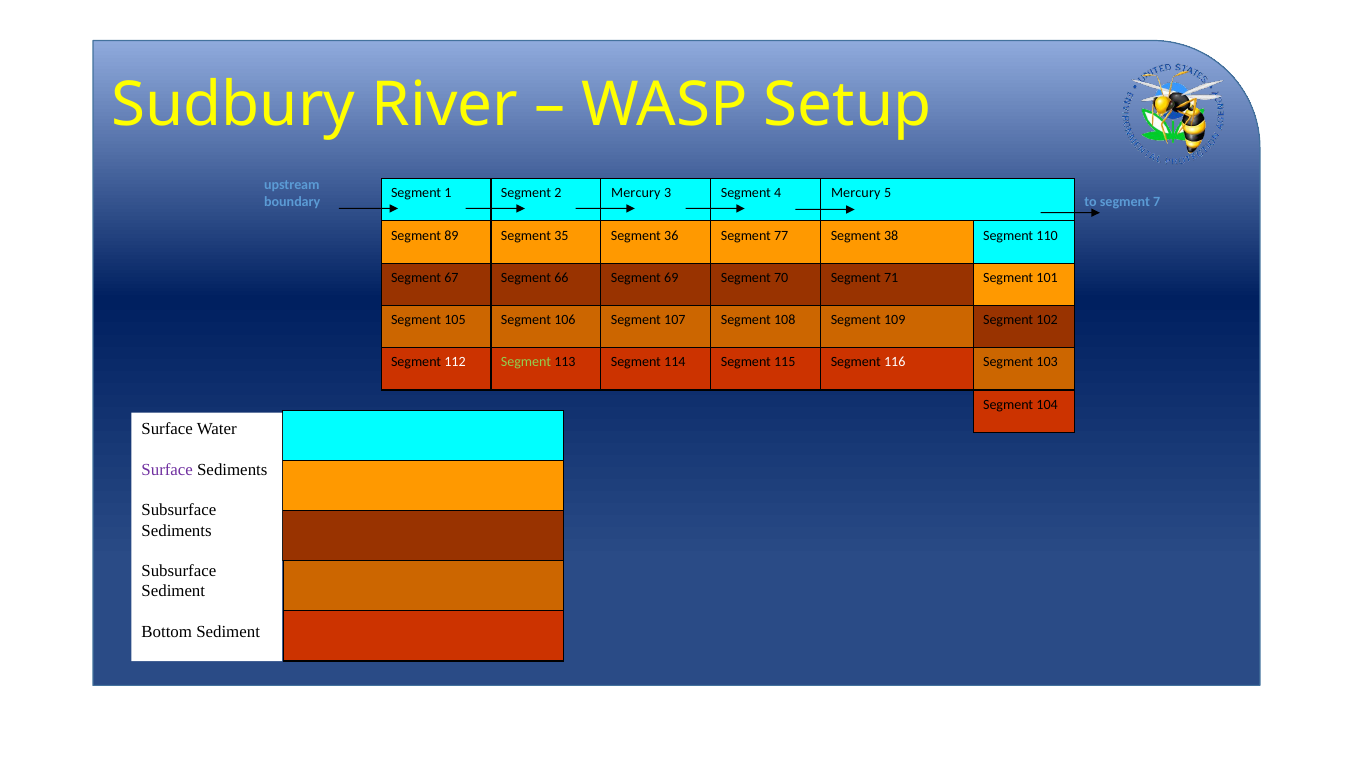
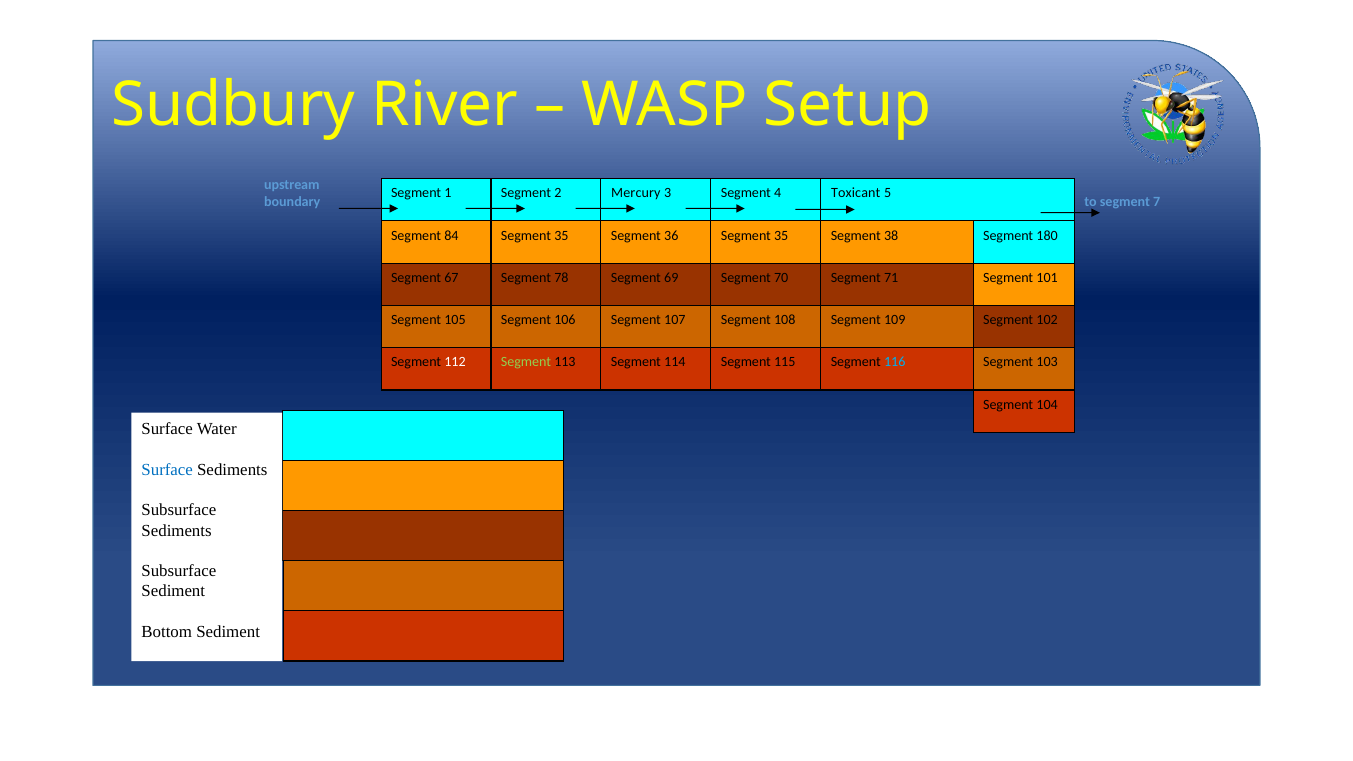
Mercury at (856, 193): Mercury -> Toxicant
89: 89 -> 84
77 at (781, 235): 77 -> 35
110: 110 -> 180
66: 66 -> 78
116 colour: white -> light blue
Surface at (167, 470) colour: purple -> blue
